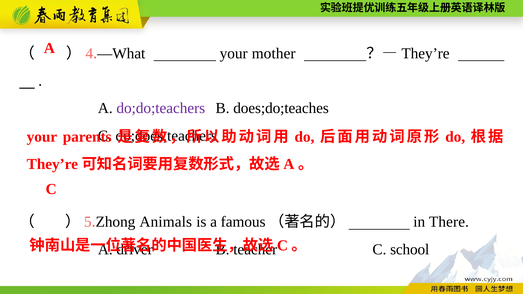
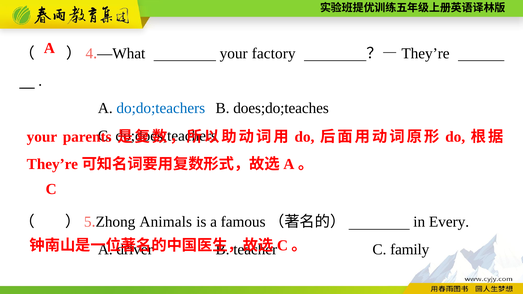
mother: mother -> factory
do;do;teachers colour: purple -> blue
There: There -> Every
school: school -> family
